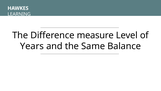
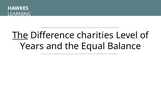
The at (20, 35) underline: none -> present
measure: measure -> charities
Same: Same -> Equal
